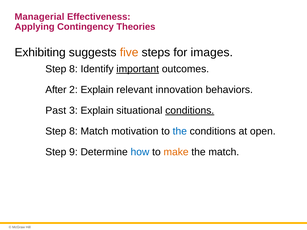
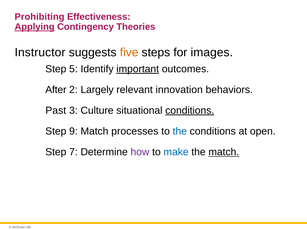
Managerial: Managerial -> Prohibiting
Applying underline: none -> present
Exhibiting: Exhibiting -> Instructor
8 at (73, 69): 8 -> 5
2 Explain: Explain -> Largely
3 Explain: Explain -> Culture
8 at (73, 131): 8 -> 9
motivation: motivation -> processes
9: 9 -> 7
how colour: blue -> purple
make colour: orange -> blue
match at (224, 152) underline: none -> present
